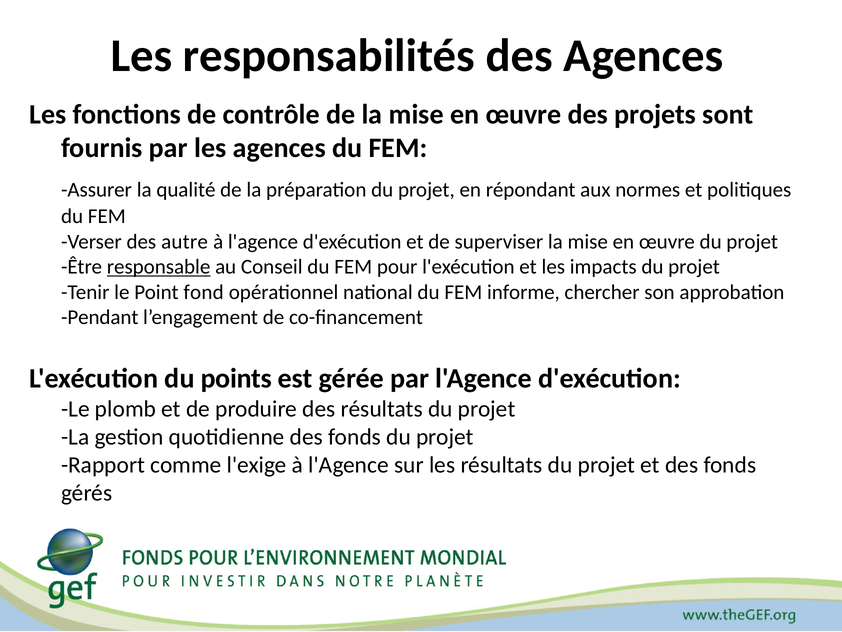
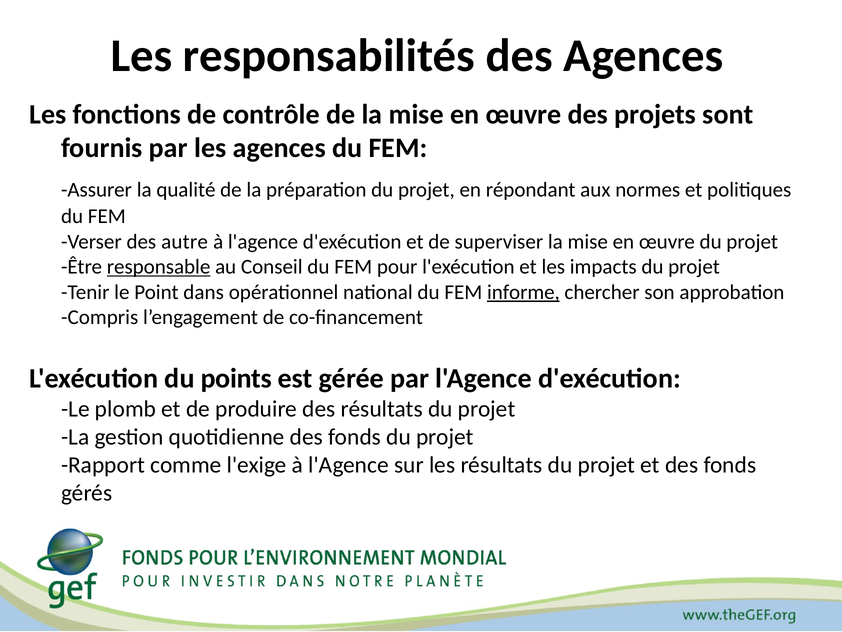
fond: fond -> dans
informe underline: none -> present
Pendant: Pendant -> Compris
